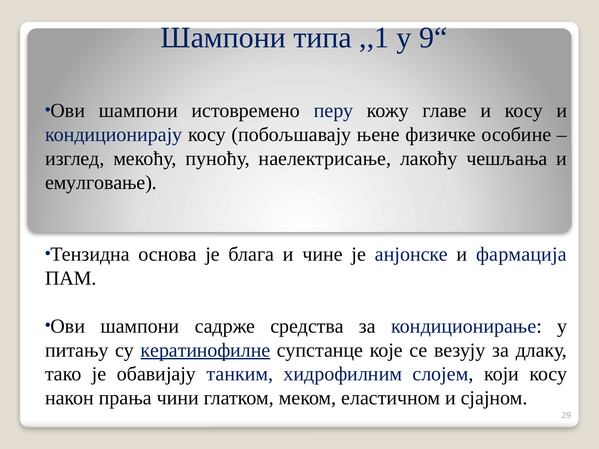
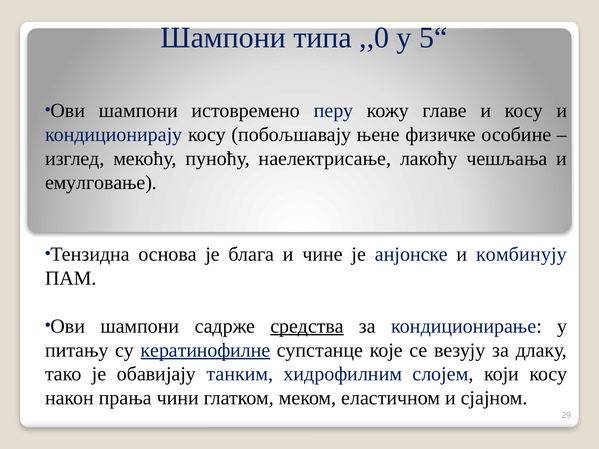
,,1: ,,1 -> ,,0
9“: 9“ -> 5“
фармација: фармација -> комбинују
средства underline: none -> present
